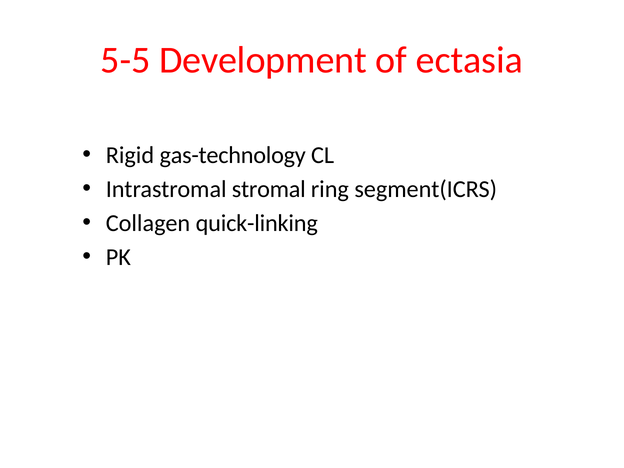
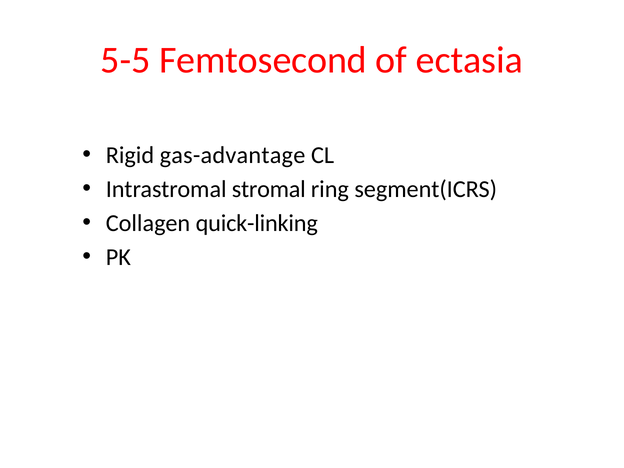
Development: Development -> Femtosecond
gas-technology: gas-technology -> gas-advantage
